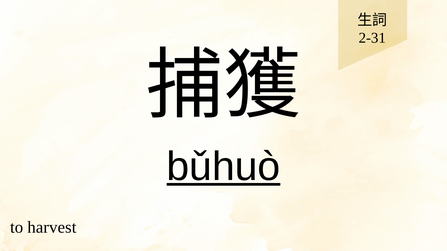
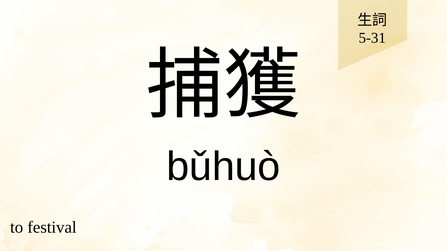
2-31: 2-31 -> 5-31
bǔhuò underline: present -> none
harvest: harvest -> festival
